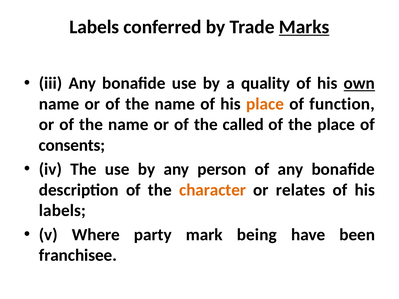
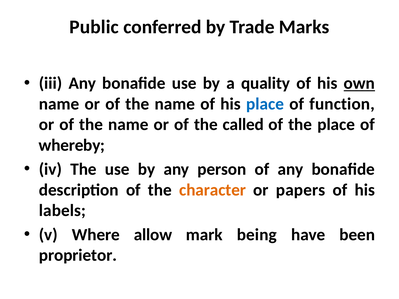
Labels at (94, 27): Labels -> Public
Marks underline: present -> none
place at (265, 104) colour: orange -> blue
consents: consents -> whereby
relates: relates -> papers
party: party -> allow
franchisee: franchisee -> proprietor
